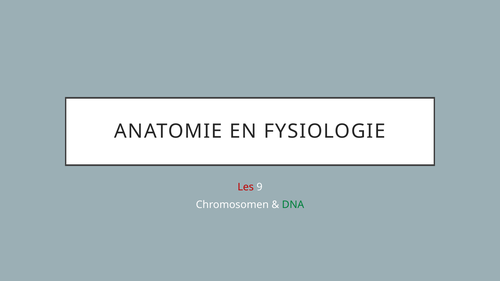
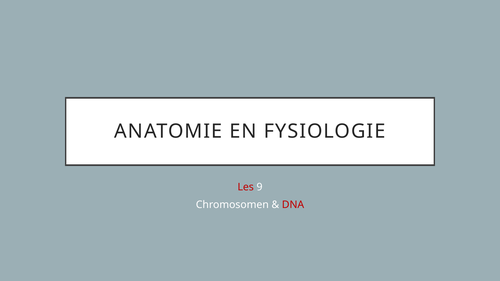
DNA colour: green -> red
